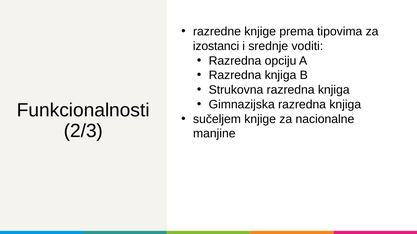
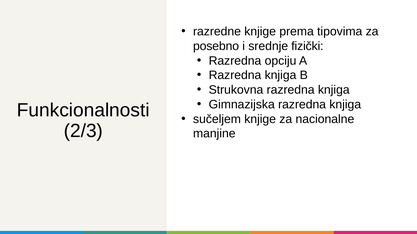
izostanci: izostanci -> posebno
voditi: voditi -> fizički
